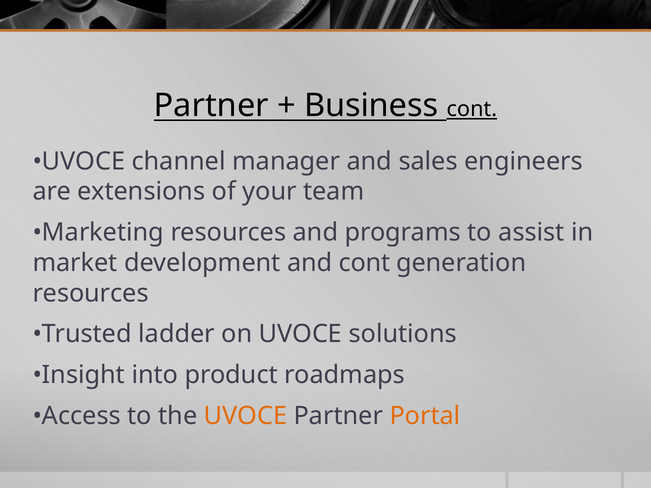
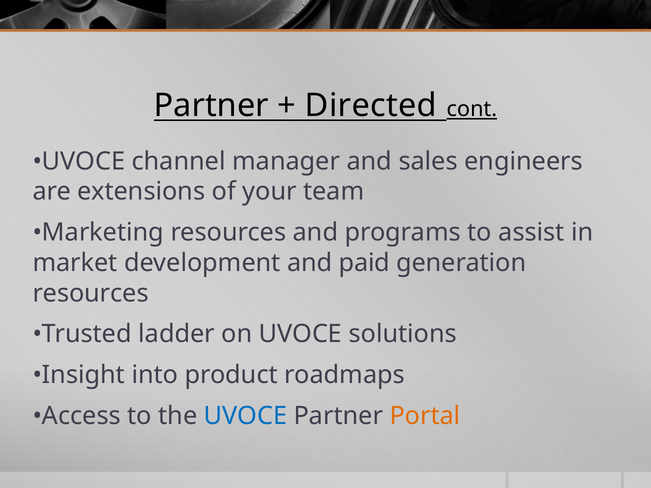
Business: Business -> Directed
and cont: cont -> paid
UVOCE at (246, 416) colour: orange -> blue
